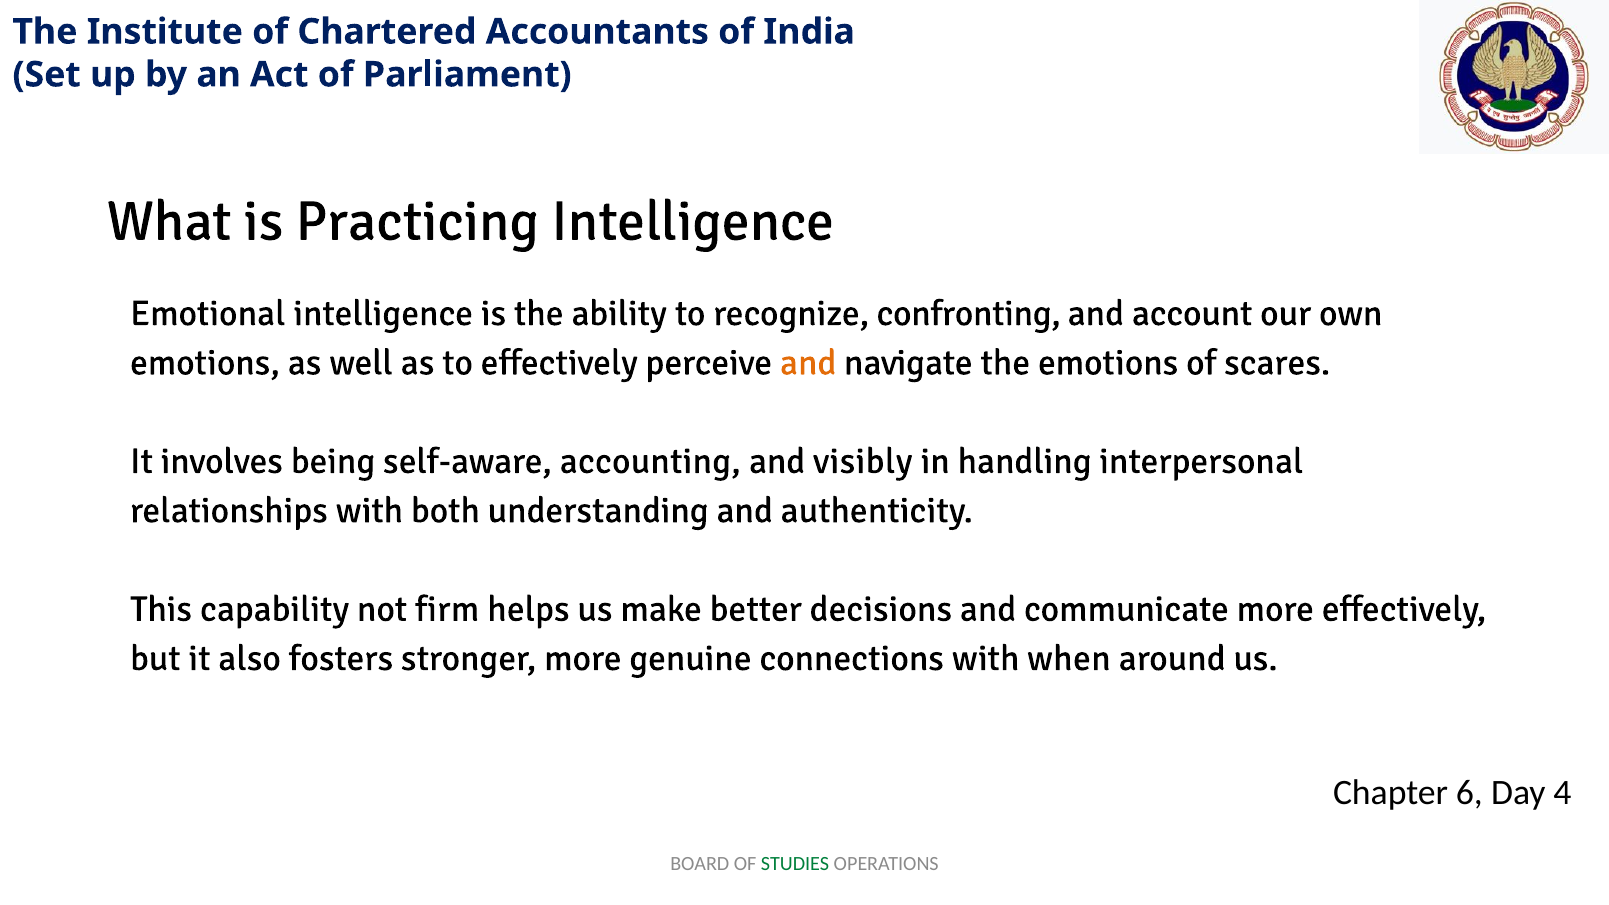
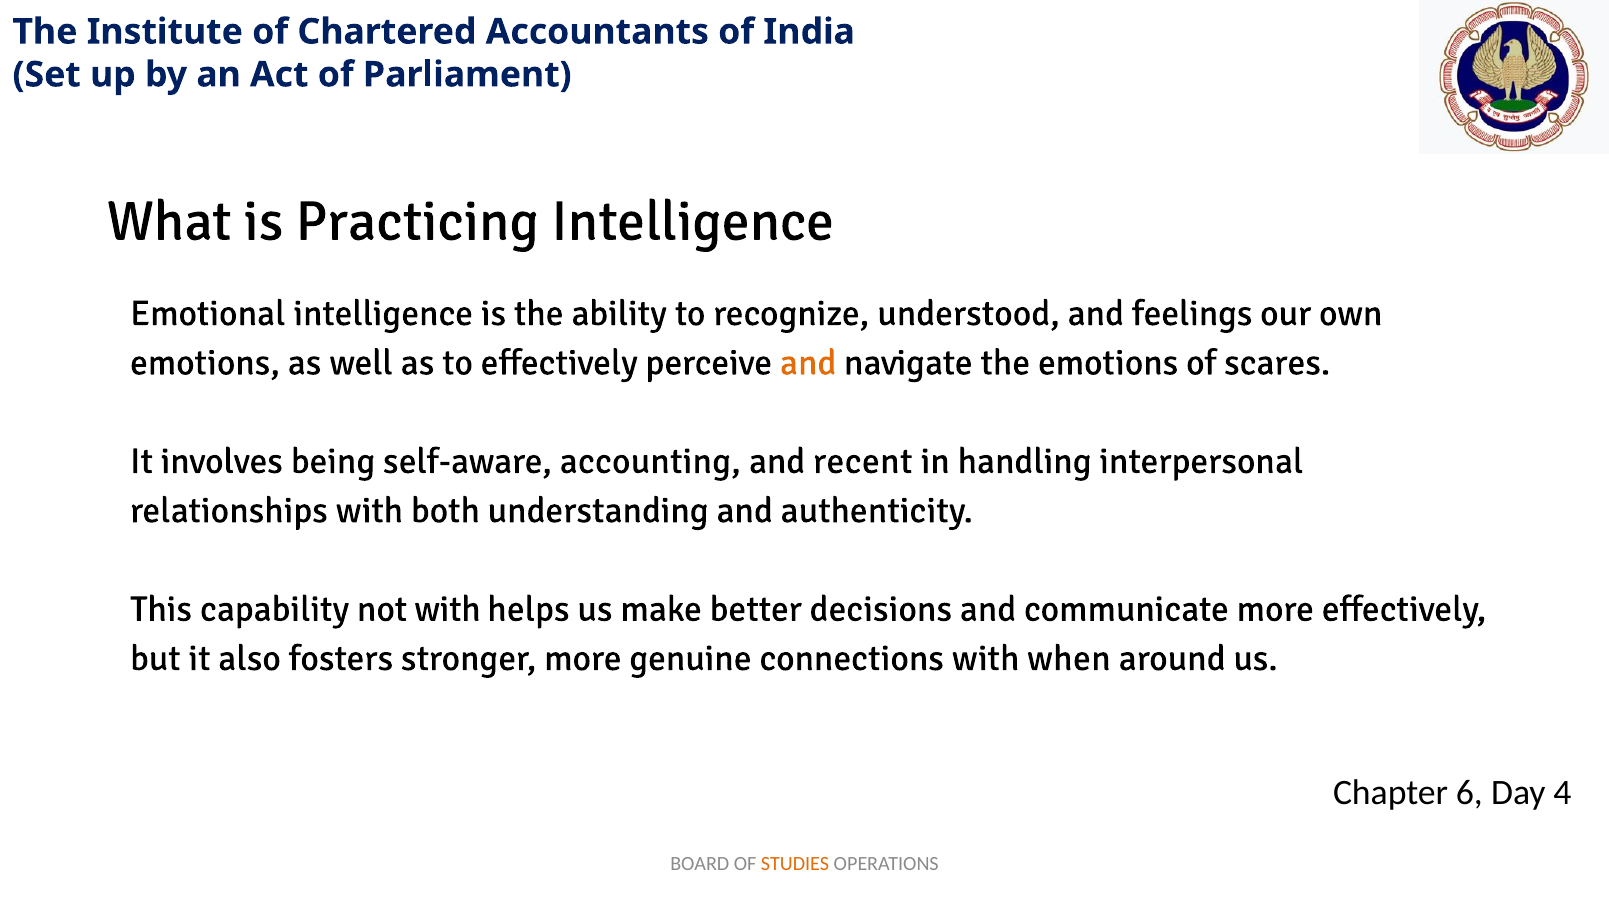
confronting: confronting -> understood
account: account -> feelings
visibly: visibly -> recent
not firm: firm -> with
STUDIES colour: green -> orange
